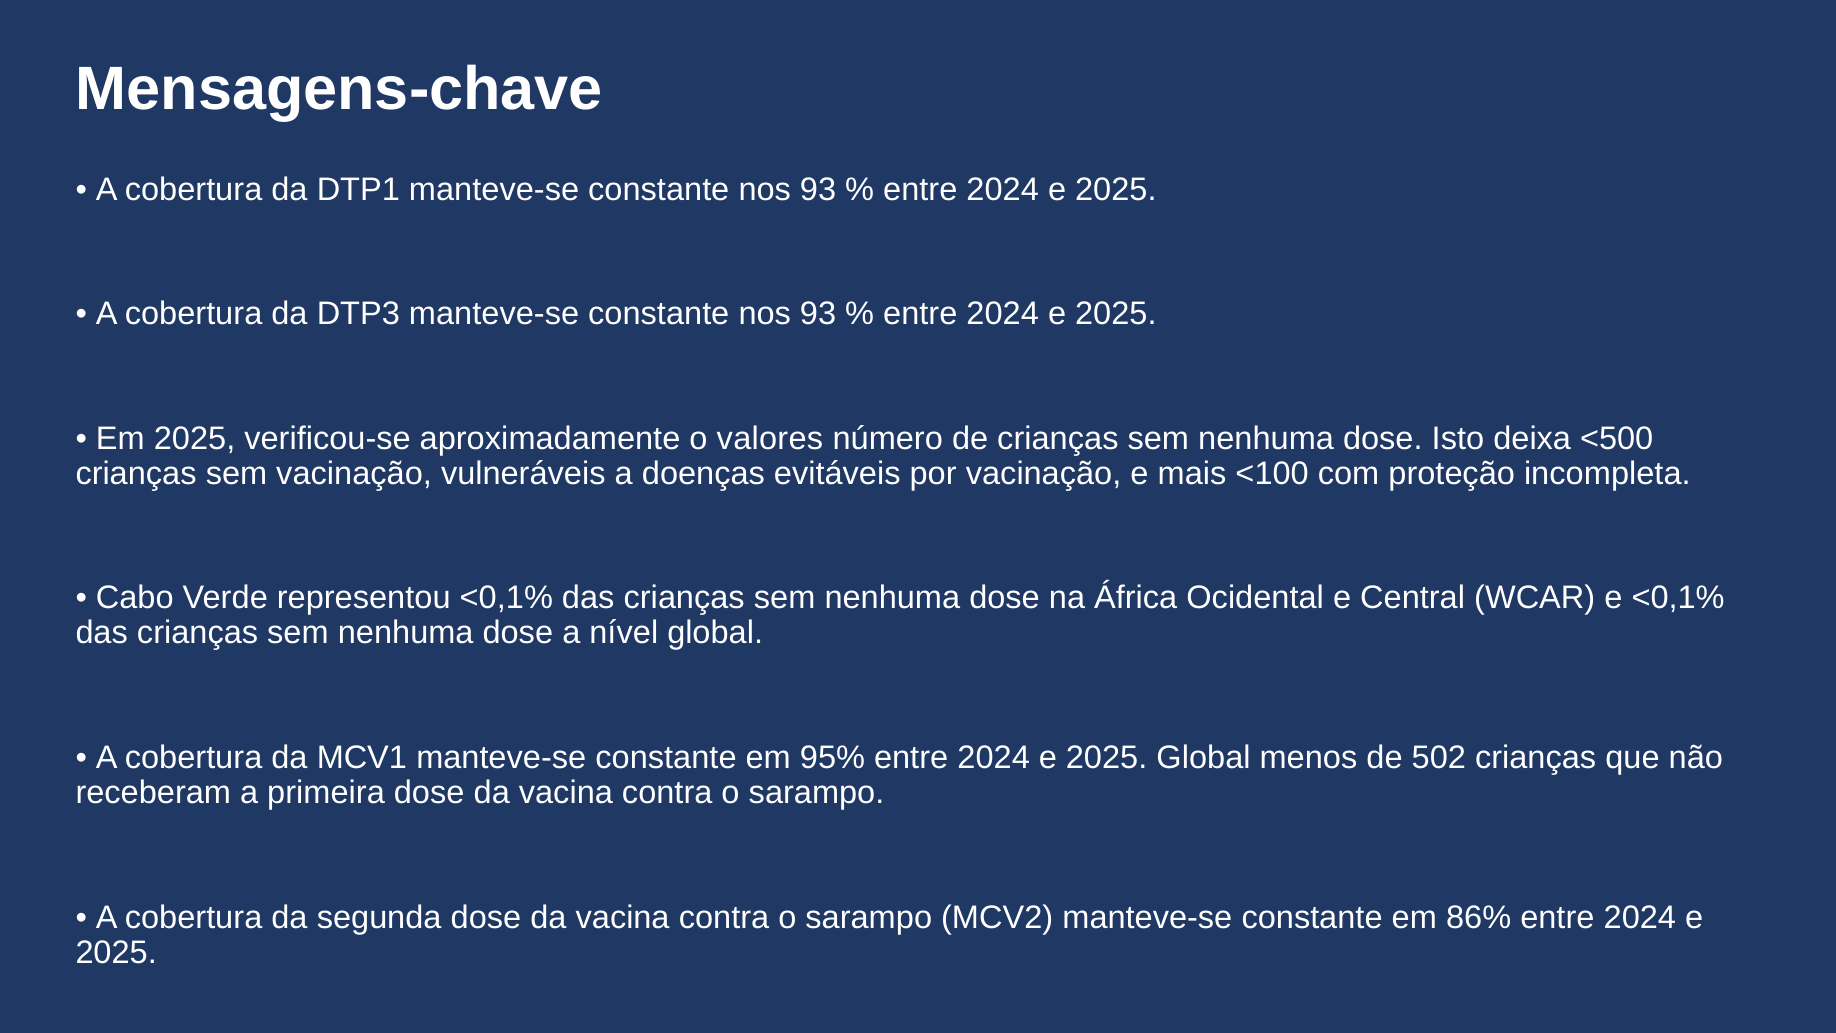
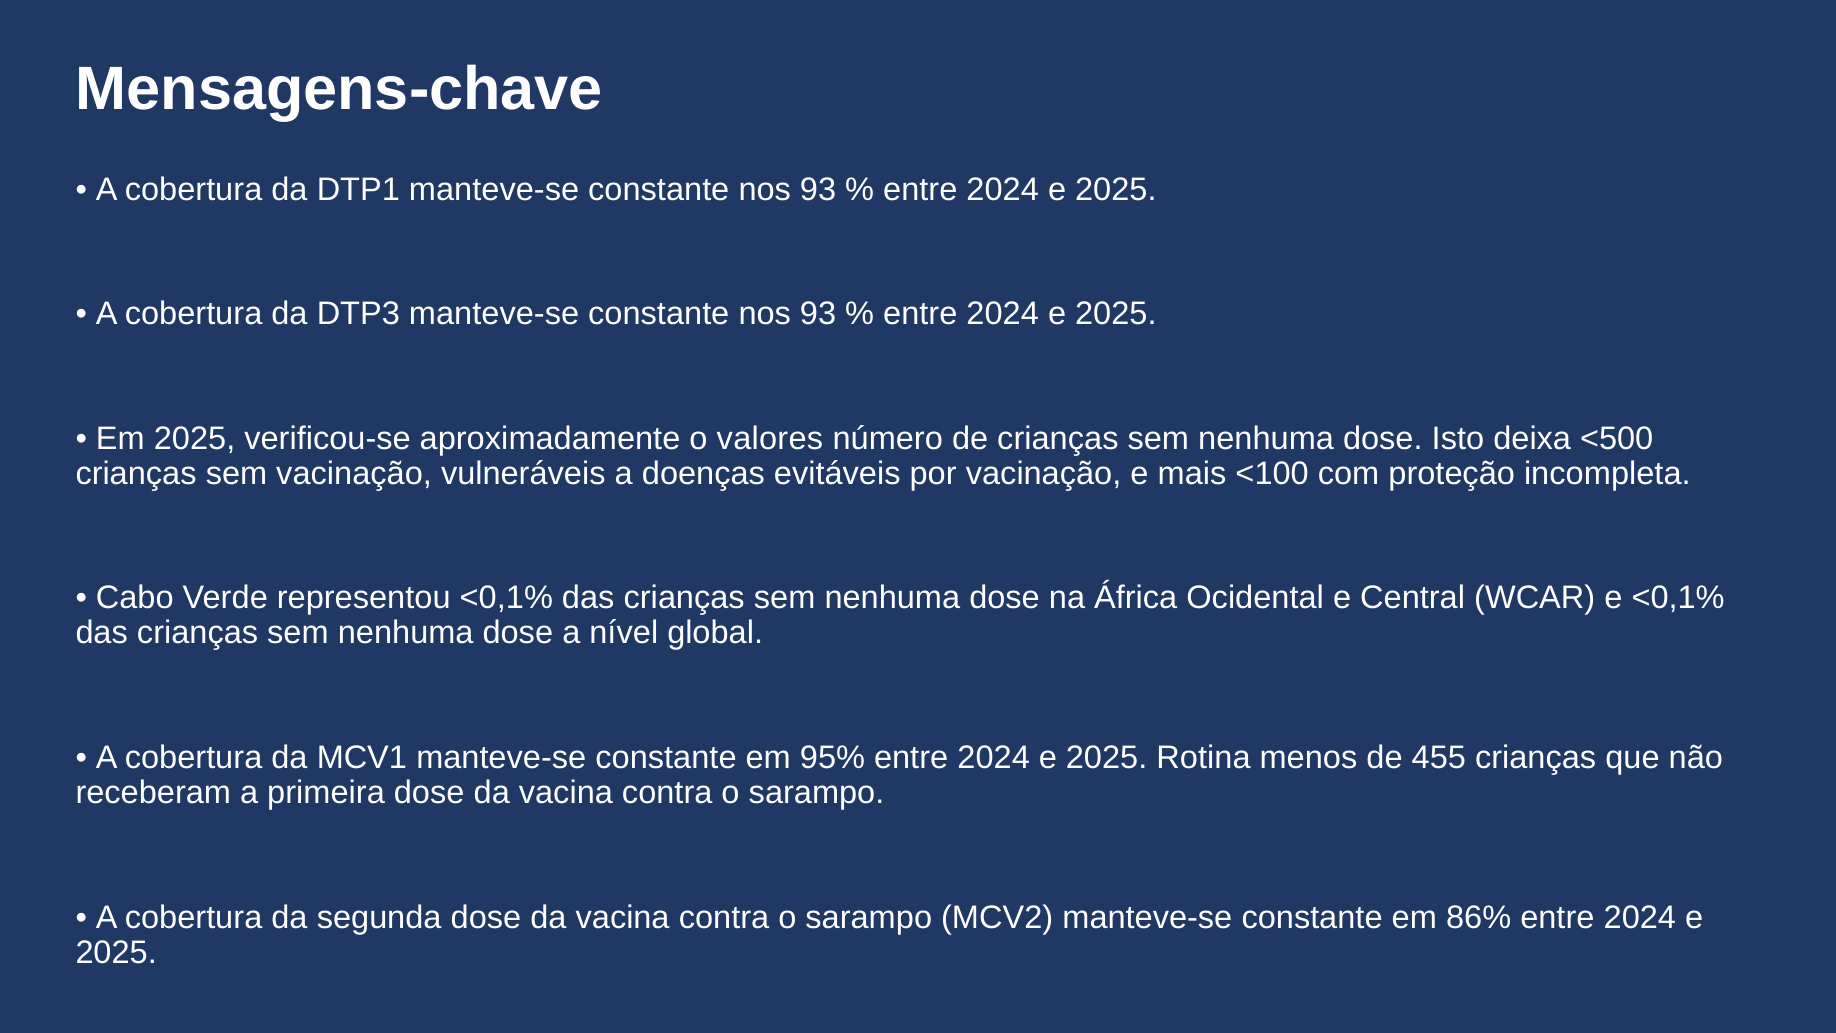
2025 Global: Global -> Rotina
502: 502 -> 455
